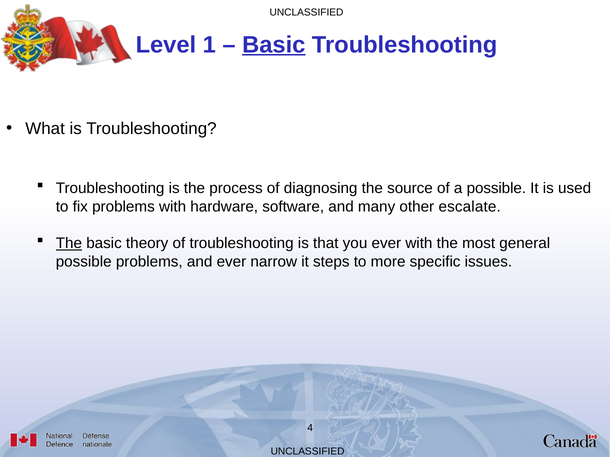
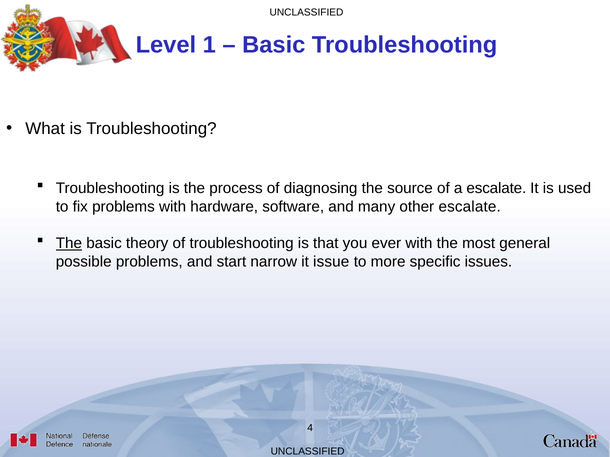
Basic at (274, 45) underline: present -> none
a possible: possible -> escalate
and ever: ever -> start
steps: steps -> issue
